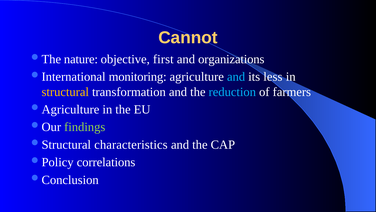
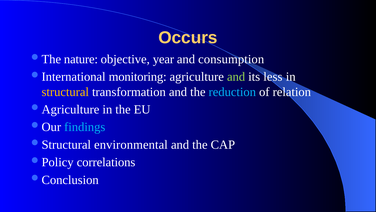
Cannot: Cannot -> Occurs
first: first -> year
organizations: organizations -> consumption
and at (236, 77) colour: light blue -> light green
farmers: farmers -> relation
findings colour: light green -> light blue
characteristics: characteristics -> environmental
